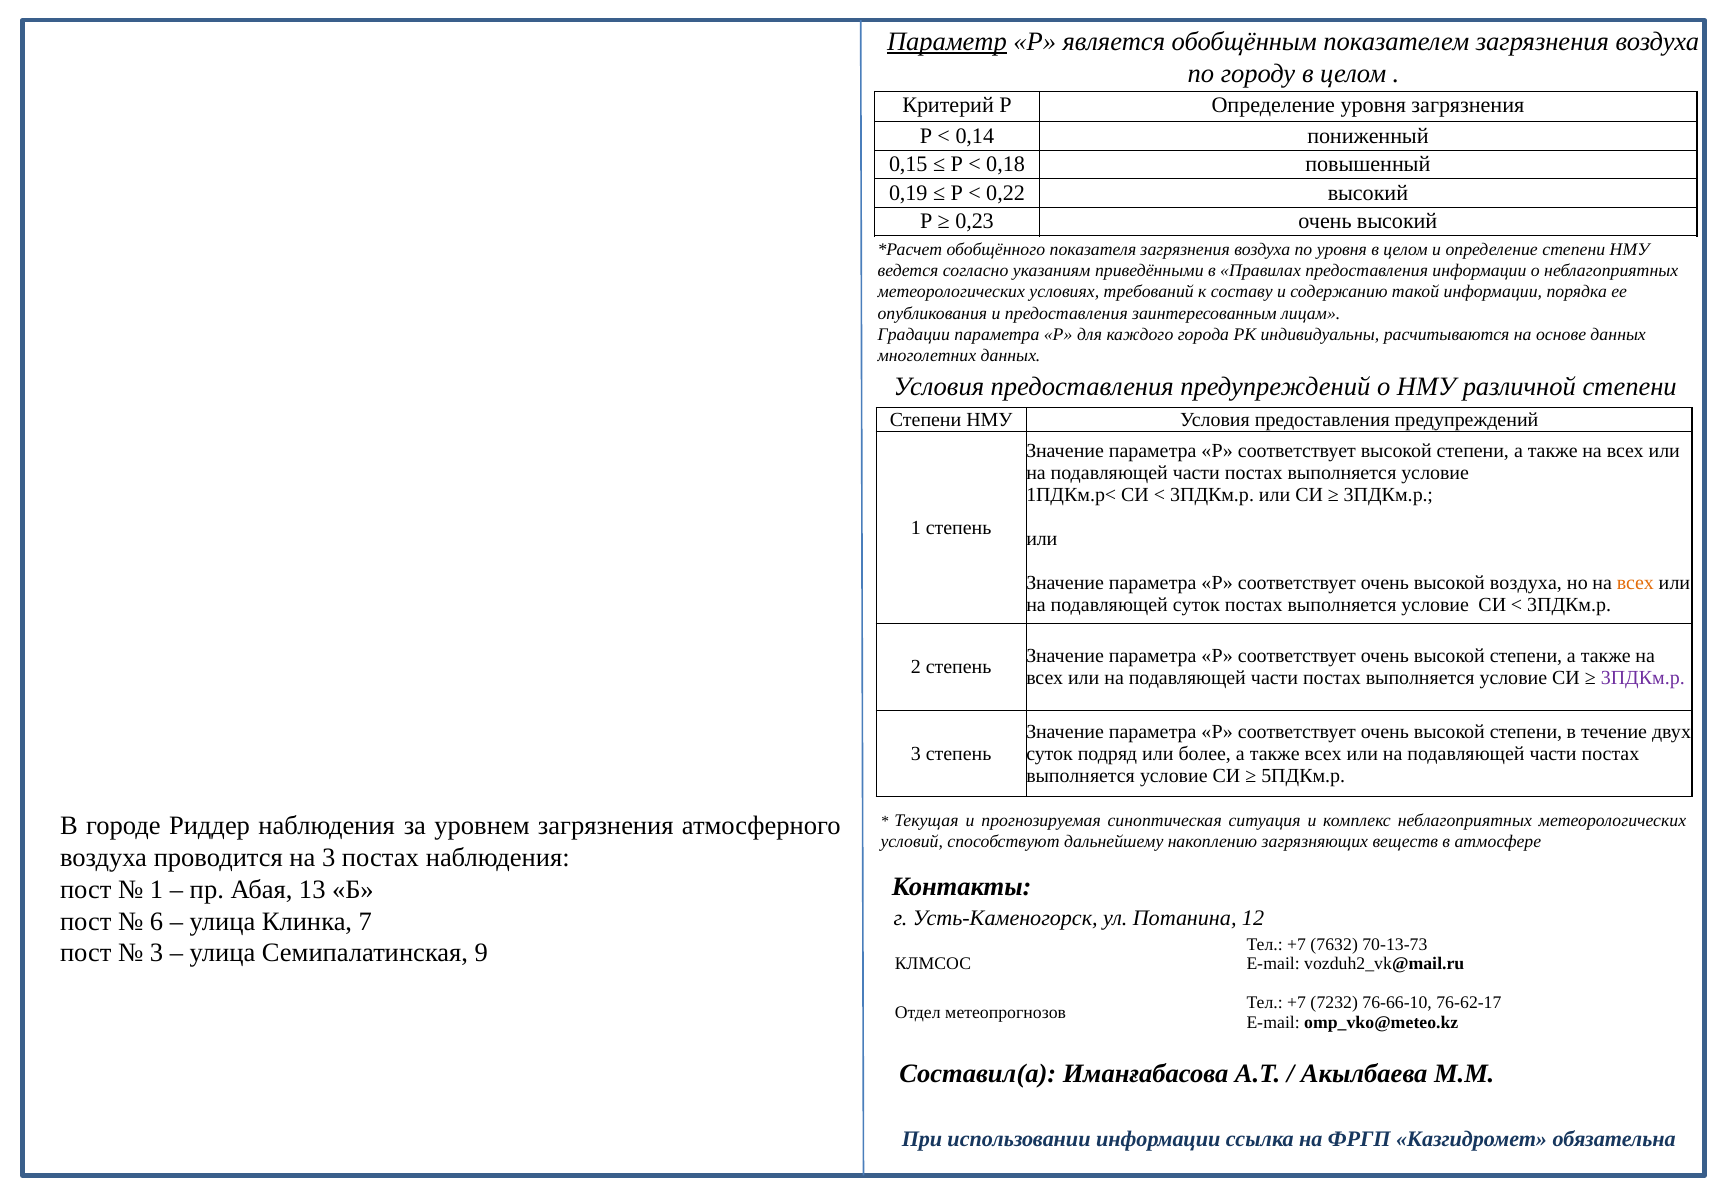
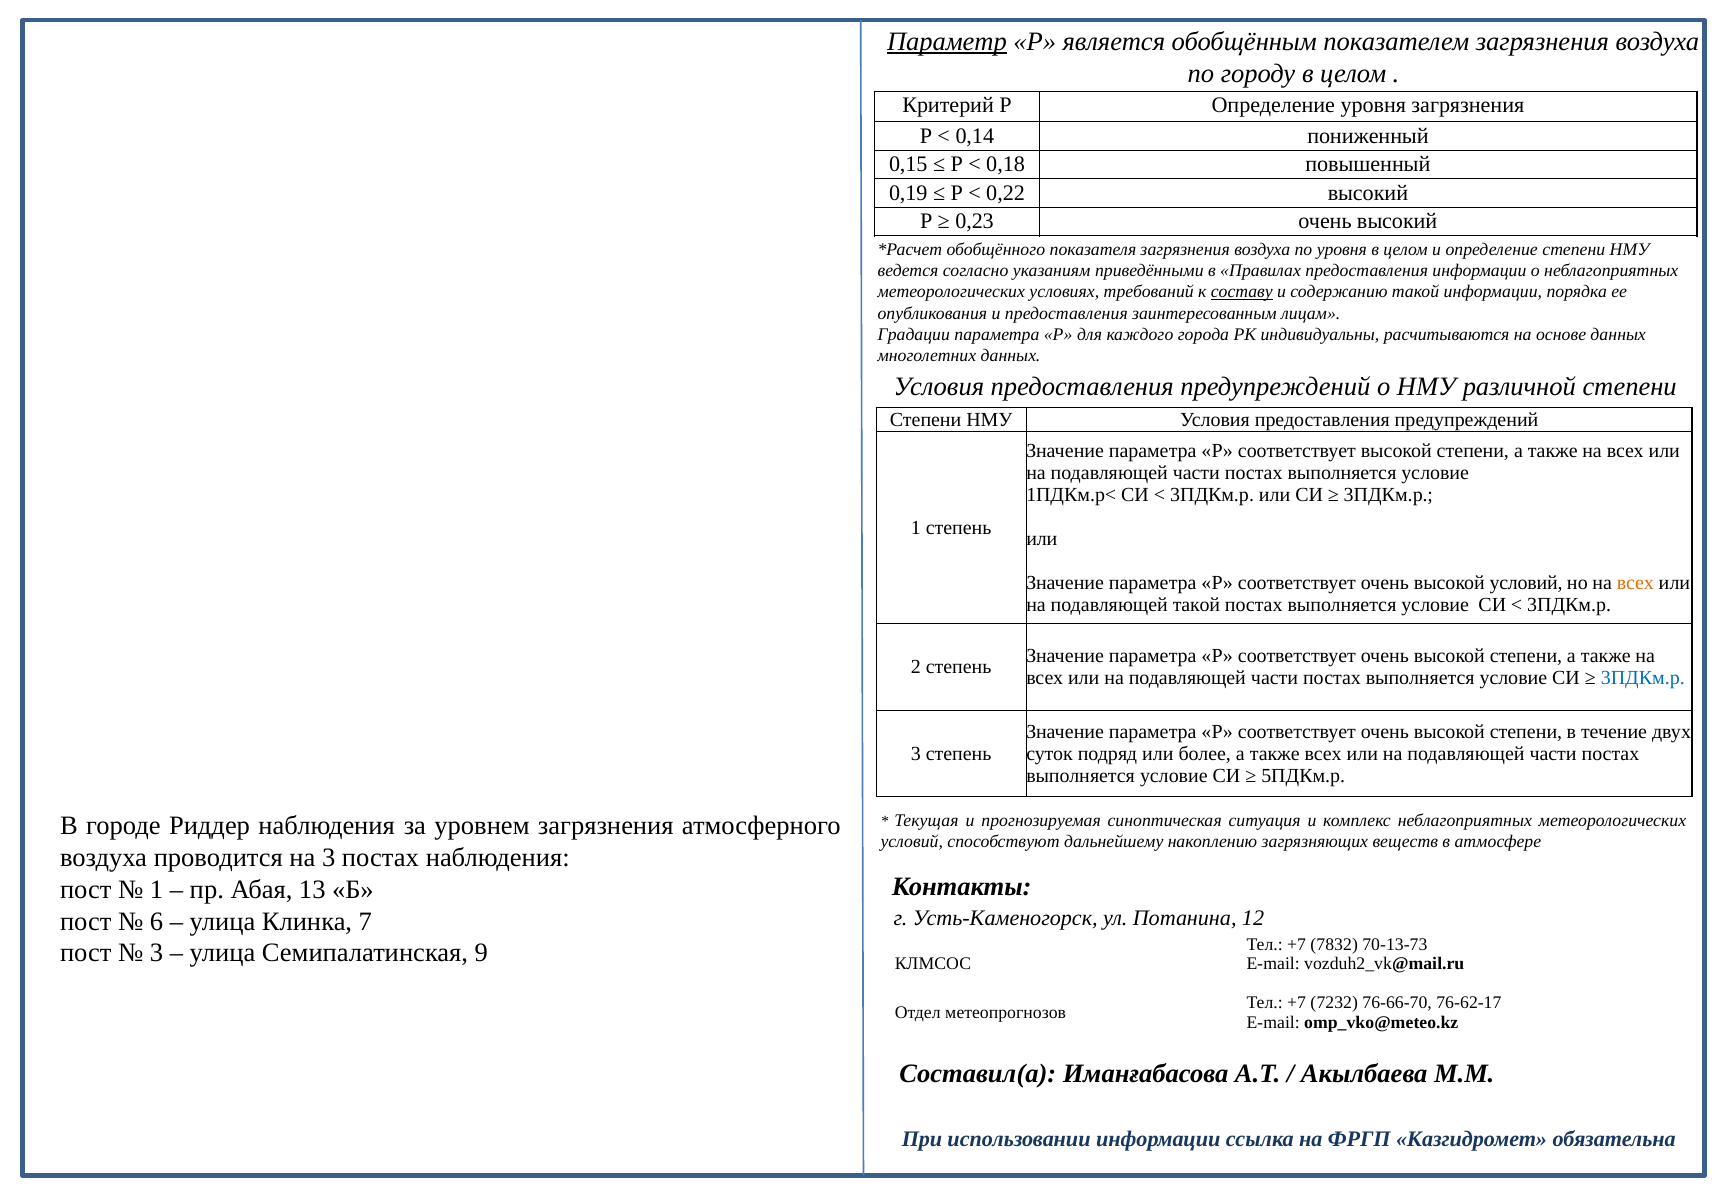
составу underline: none -> present
высокой воздуха: воздуха -> условий
подавляющей суток: суток -> такой
3ПДКм.р at (1643, 678) colour: purple -> blue
7632: 7632 -> 7832
76-66-10: 76-66-10 -> 76-66-70
